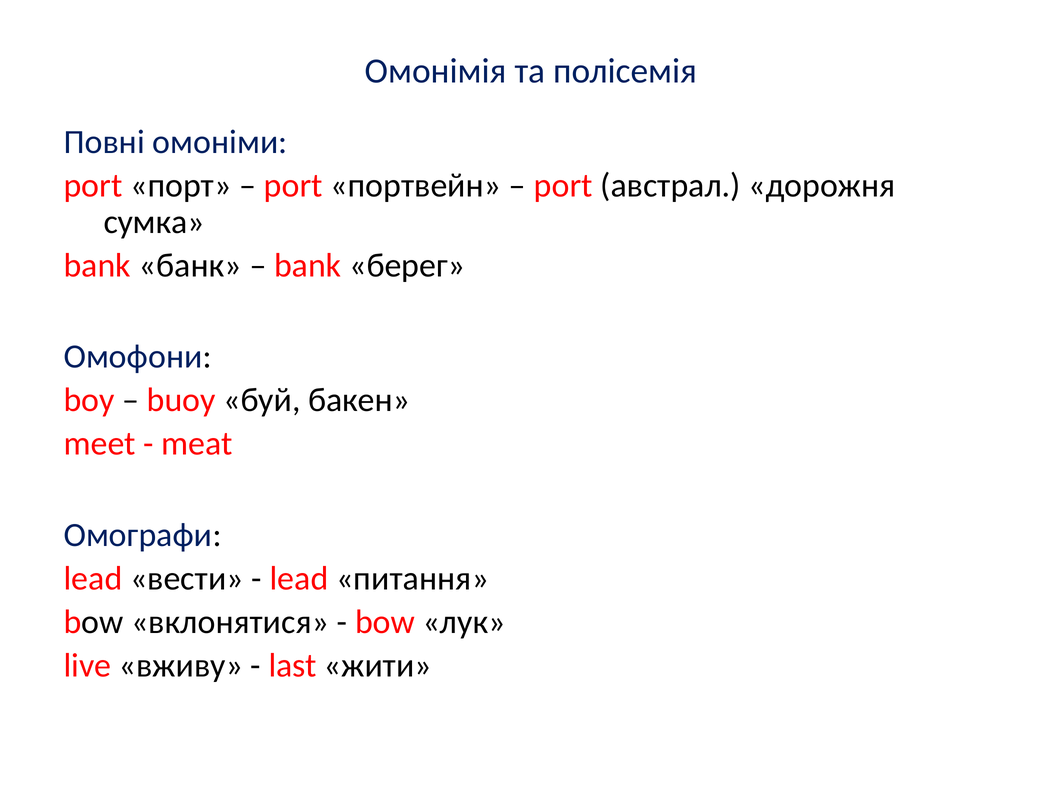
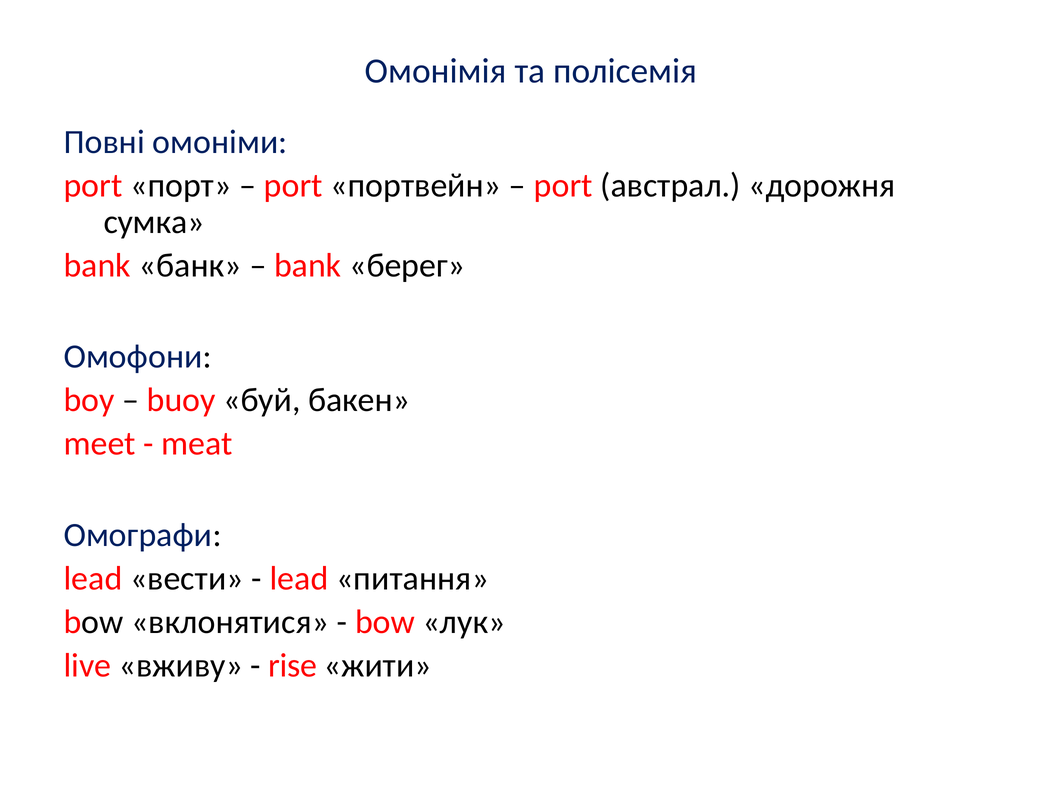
last: last -> rise
